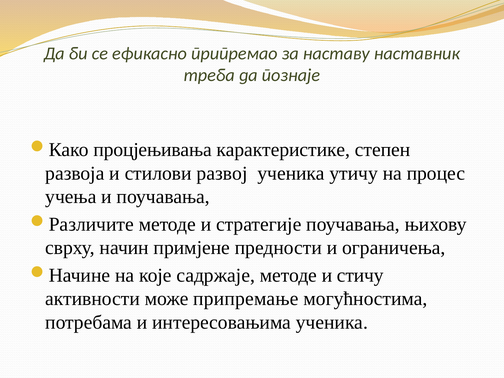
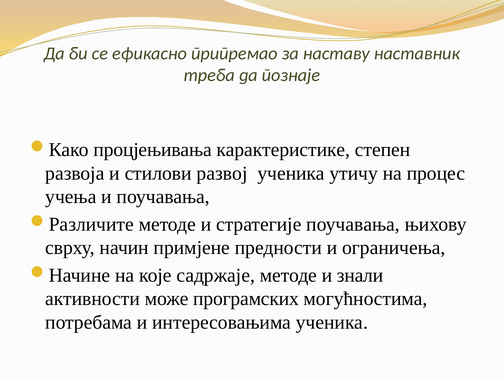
стичу: стичу -> знали
припремање: припремање -> програмских
